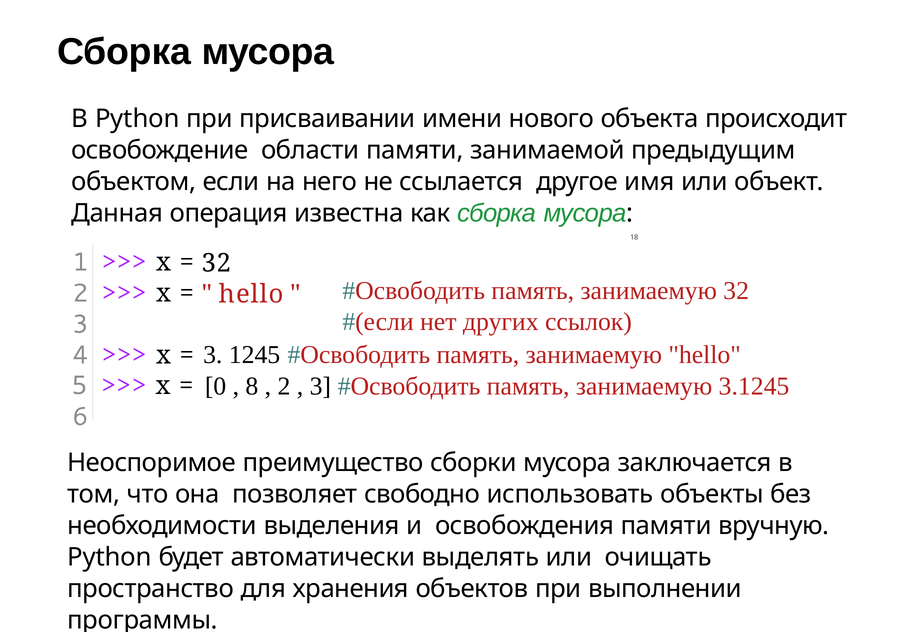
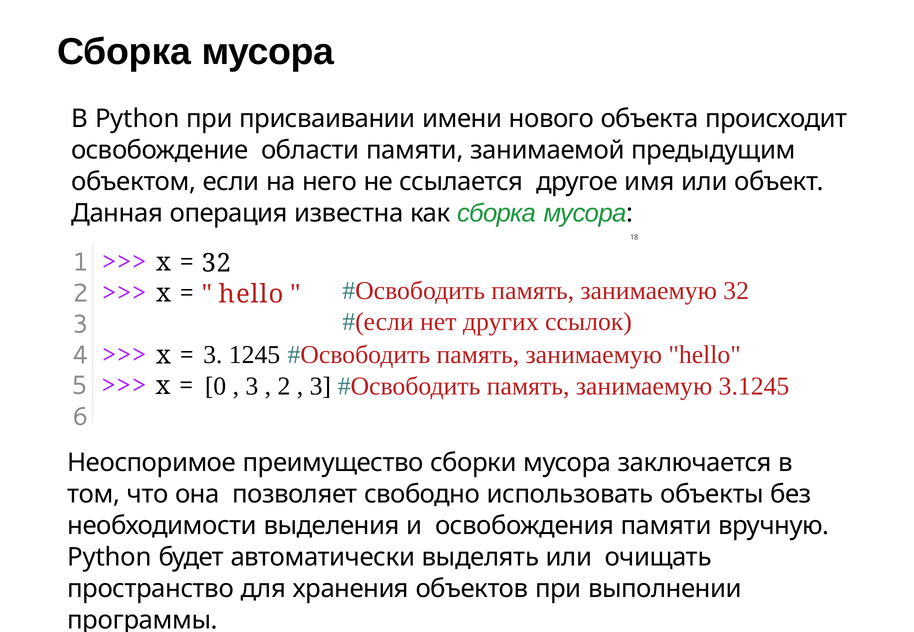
8 at (252, 387): 8 -> 3
